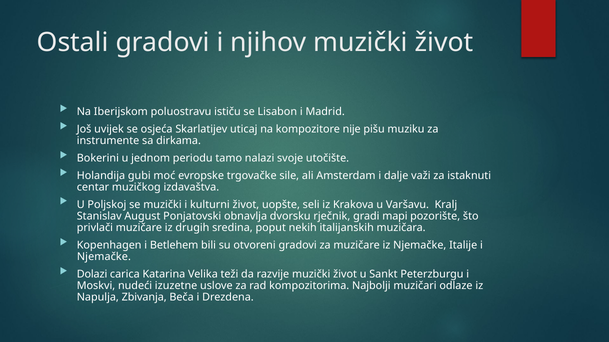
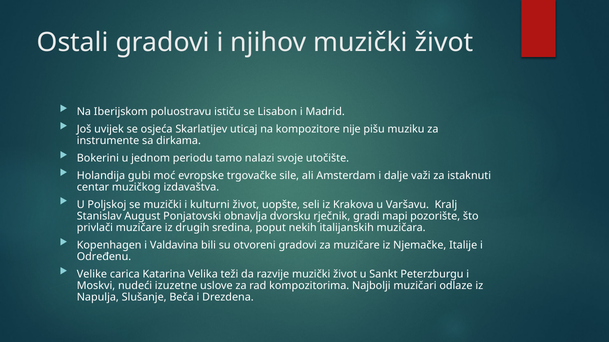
Betlehem: Betlehem -> Valdavina
Njemačke at (104, 257): Njemačke -> Određenu
Dolazi: Dolazi -> Velike
Zbivanja: Zbivanja -> Slušanje
